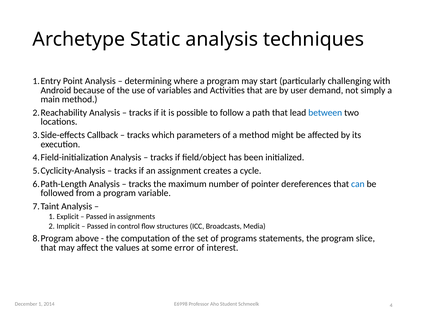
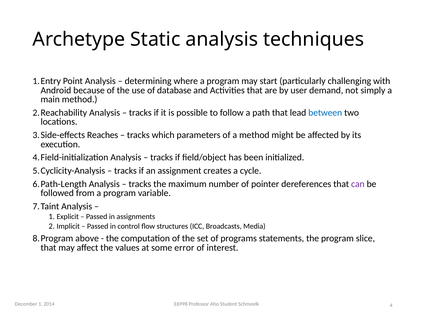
variables: variables -> database
Callback: Callback -> Reaches
can colour: blue -> purple
